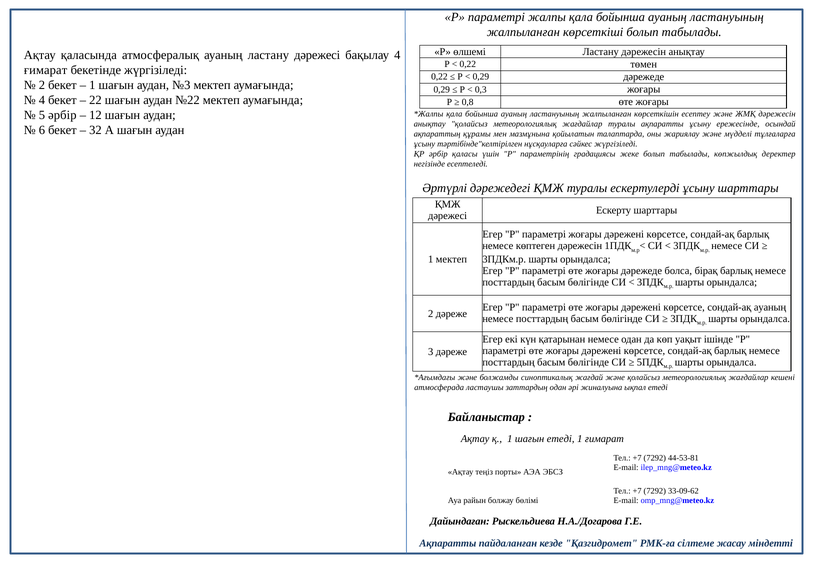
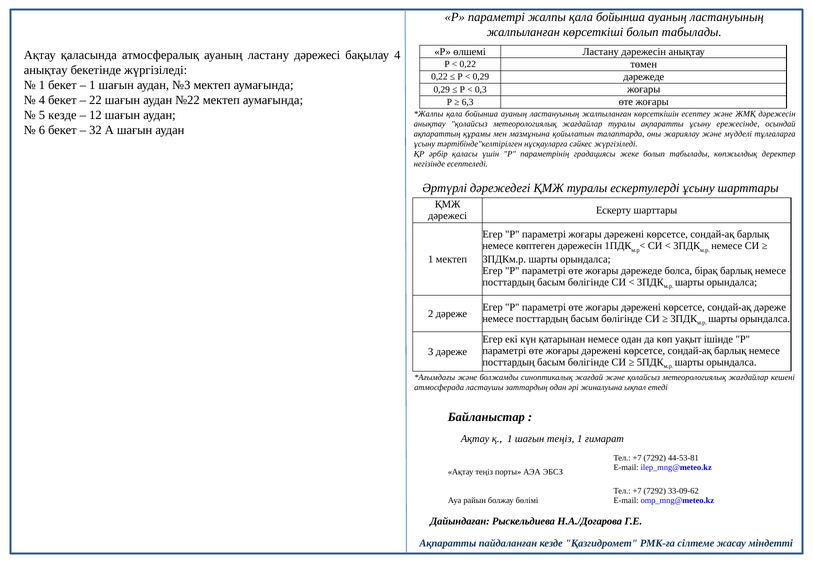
ғимарат at (46, 70): ғимарат -> анықтау
2 at (42, 85): 2 -> 1
0,8: 0,8 -> 6,3
5 әрбір: әрбір -> кезде
сондай-ақ ауаның: ауаның -> дәреже
шағын етеді: етеді -> теңіз
